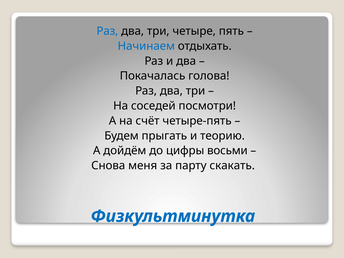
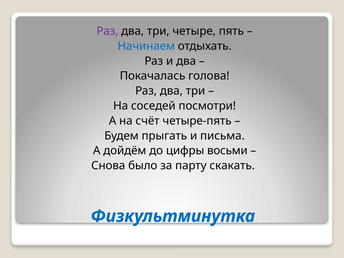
Раз at (107, 31) colour: blue -> purple
теорию: теорию -> письма
меня: меня -> было
